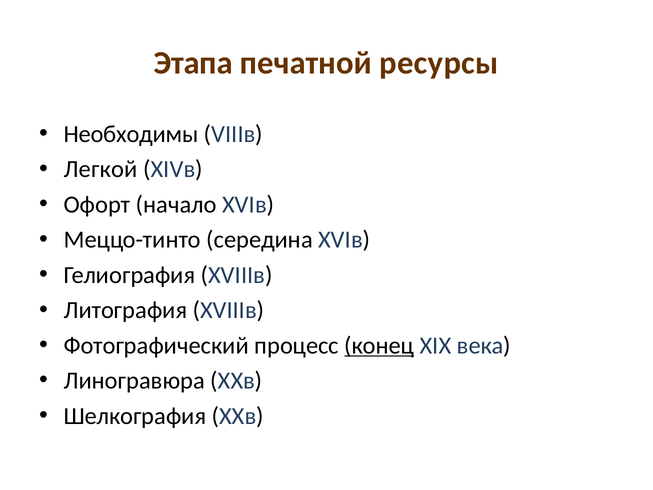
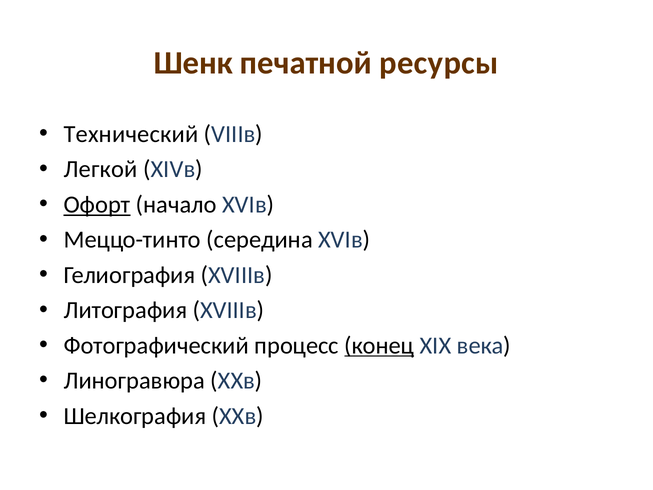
Этапа: Этапа -> Шенк
Необходимы: Необходимы -> Технический
Офорт underline: none -> present
